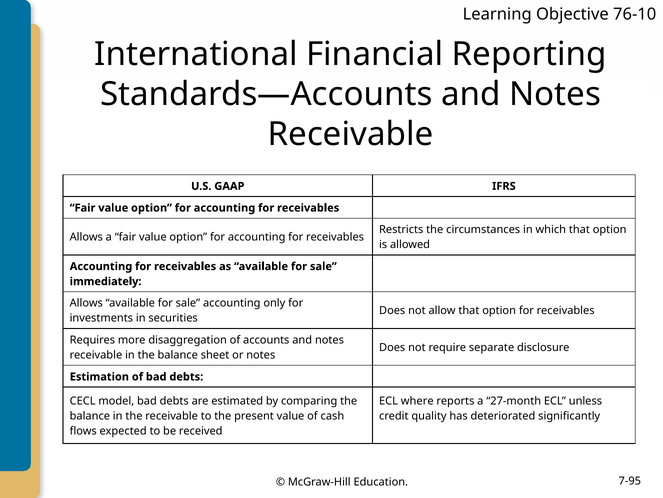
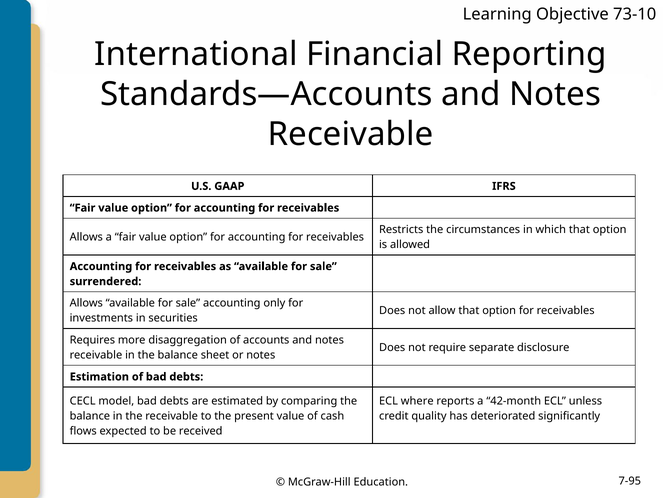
76-10: 76-10 -> 73-10
immediately: immediately -> surrendered
27-month: 27-month -> 42-month
